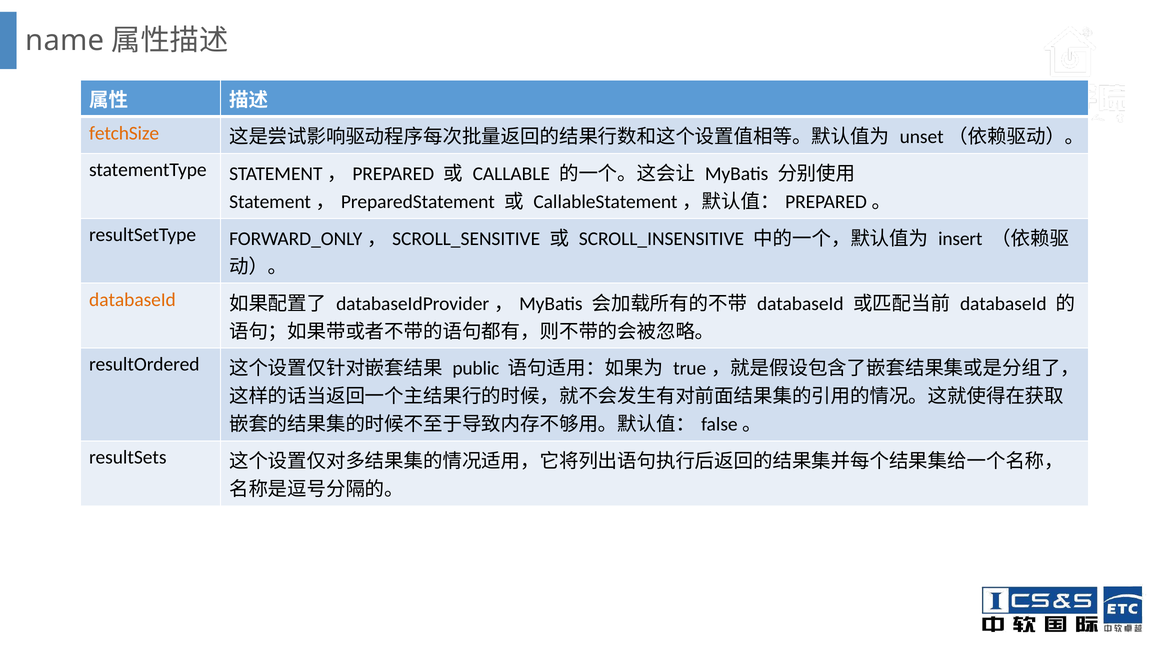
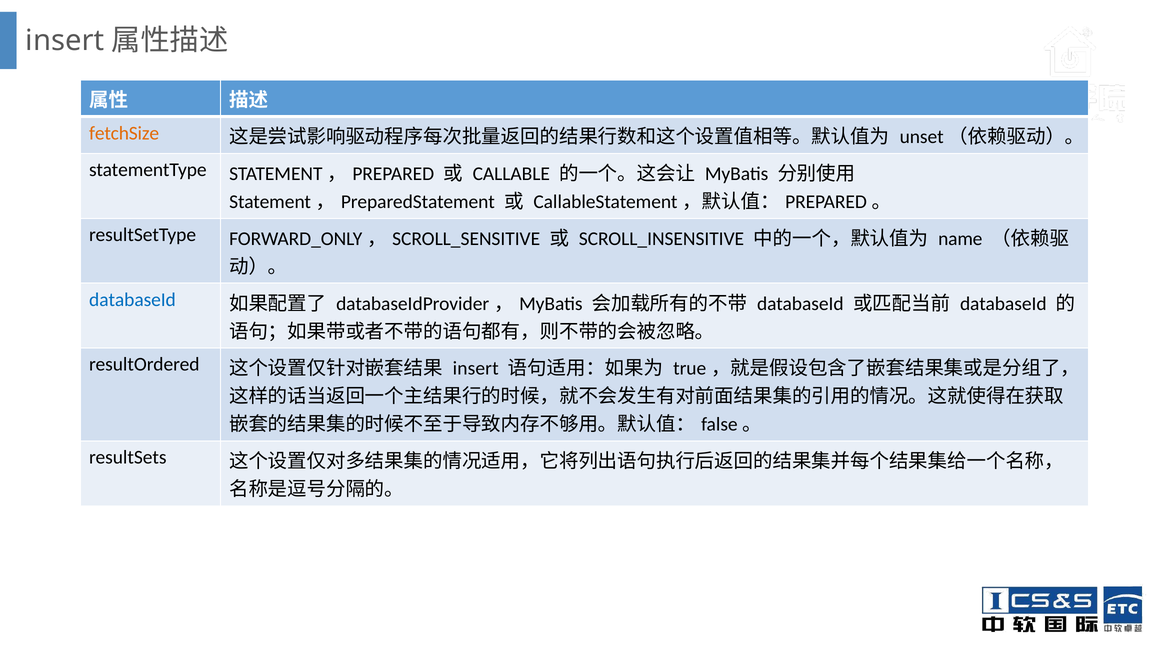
name at (65, 40): name -> insert
insert: insert -> name
databaseId at (132, 300) colour: orange -> blue
public at (476, 369): public -> insert
